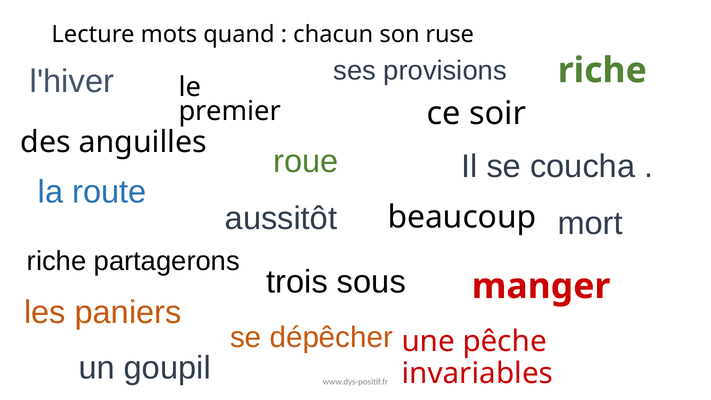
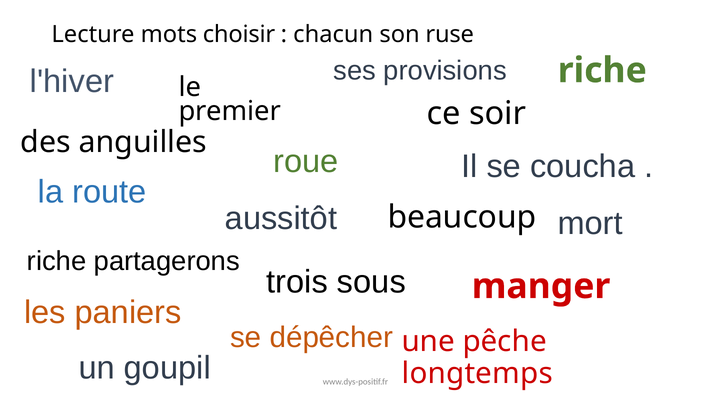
quand: quand -> choisir
invariables: invariables -> longtemps
